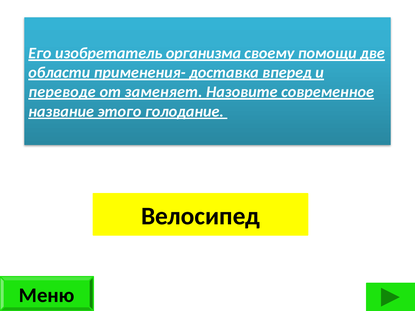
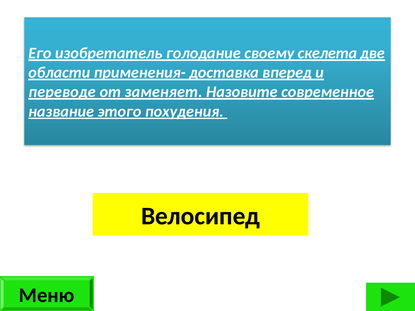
организма: организма -> голодание
помощи: помощи -> скелета
голодание: голодание -> похудения
